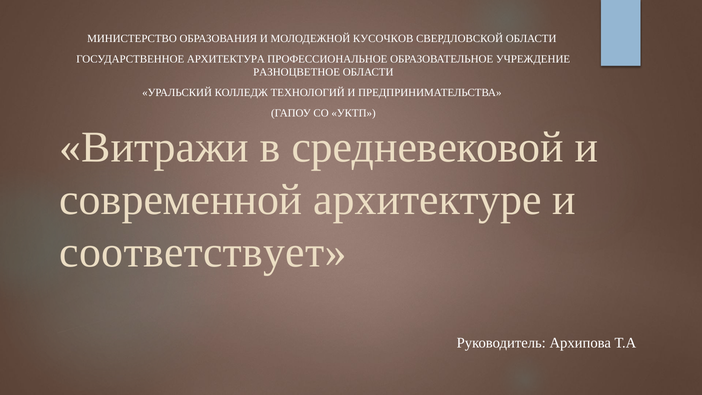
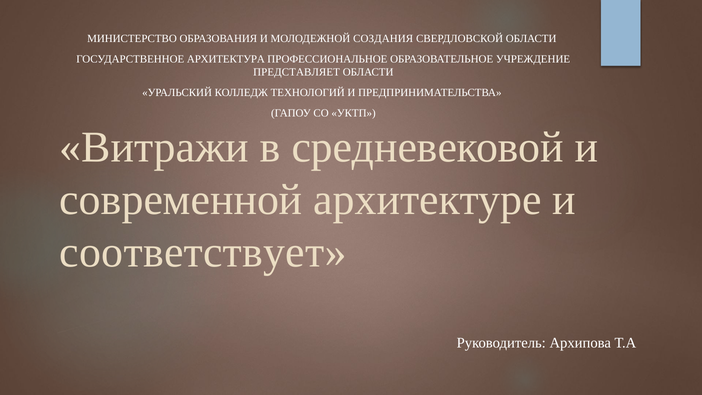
КУСОЧКОВ: КУСОЧКОВ -> СОЗДАНИЯ
РАЗНОЦВЕТНОЕ: РАЗНОЦВЕТНОЕ -> ПРЕДСТАВЛЯЕТ
